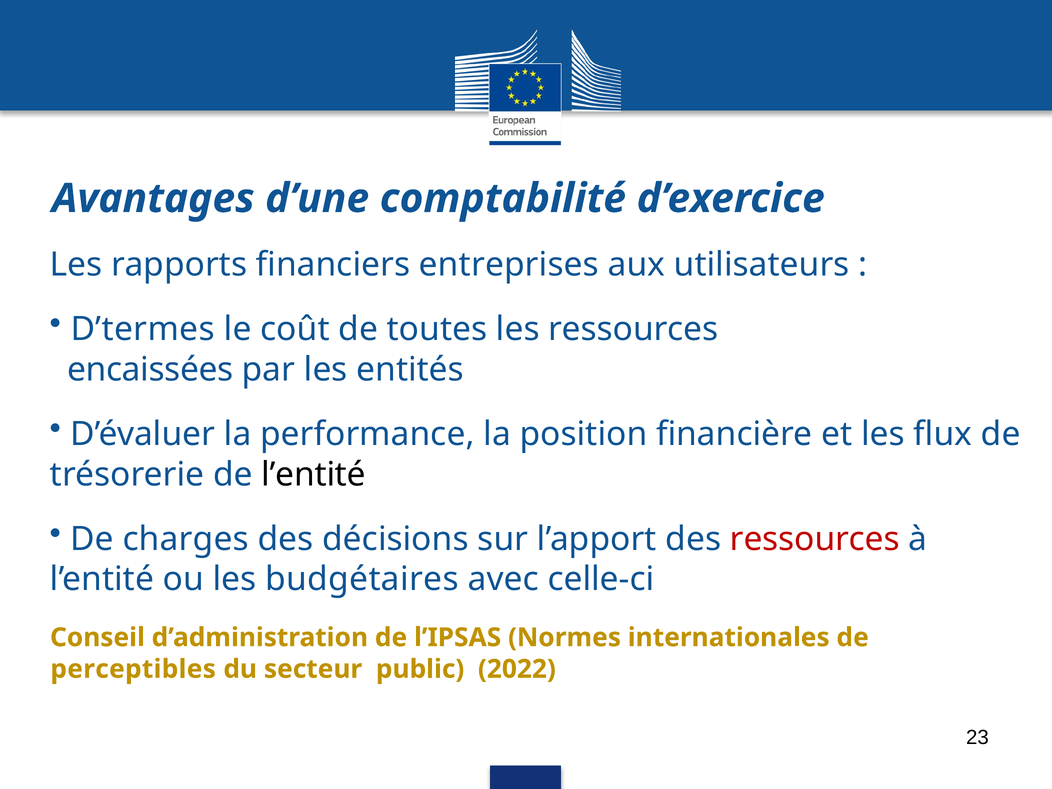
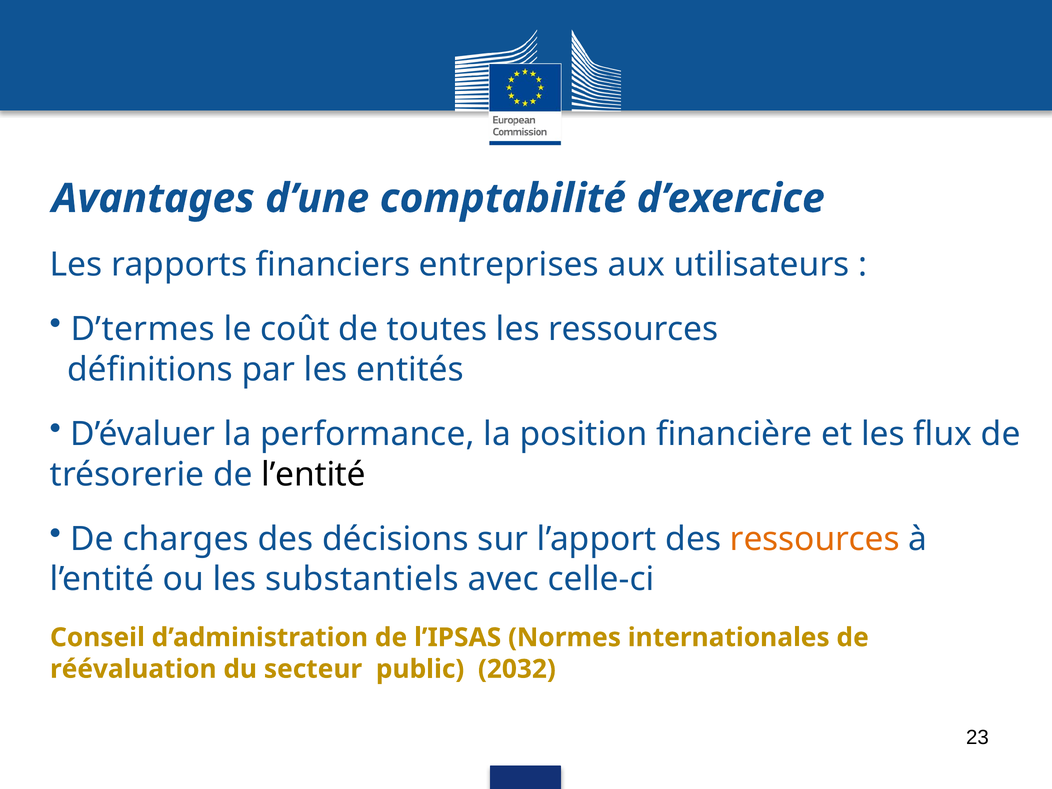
encaissées: encaissées -> définitions
ressources at (815, 539) colour: red -> orange
budgétaires: budgétaires -> substantiels
perceptibles: perceptibles -> réévaluation
2022: 2022 -> 2032
